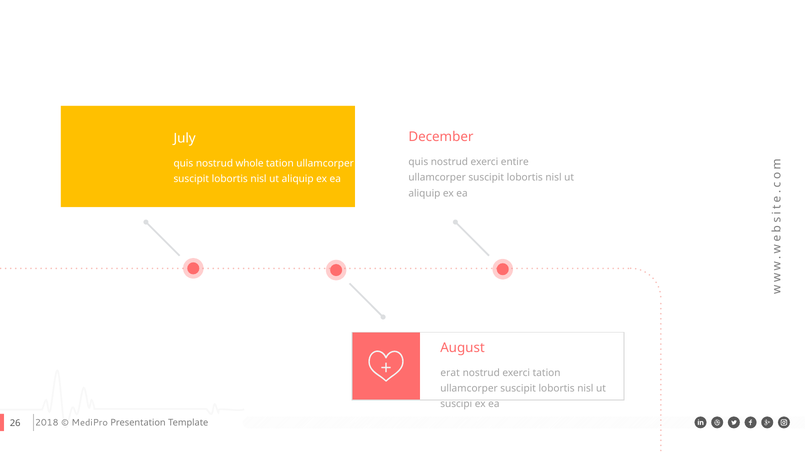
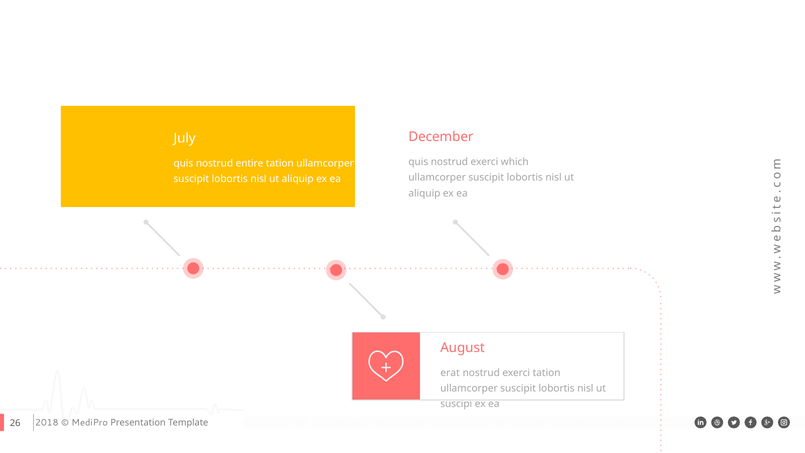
entire: entire -> which
whole: whole -> entire
